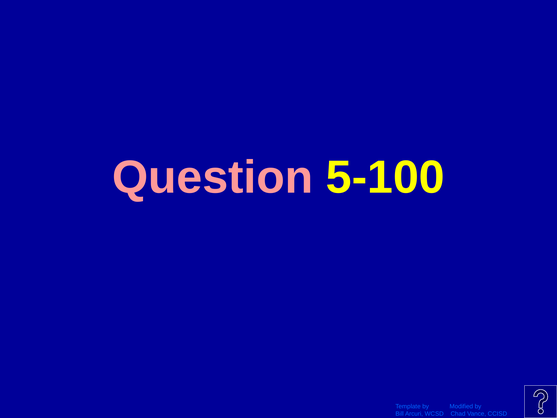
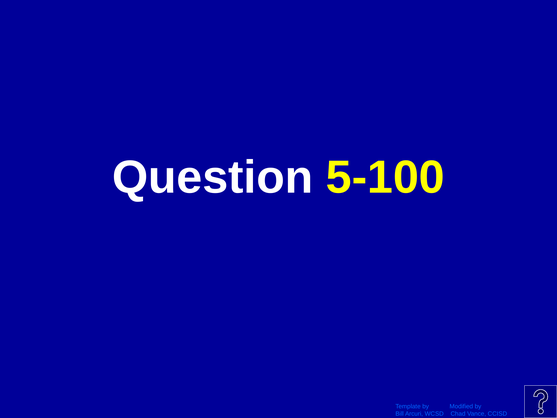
Question colour: pink -> white
